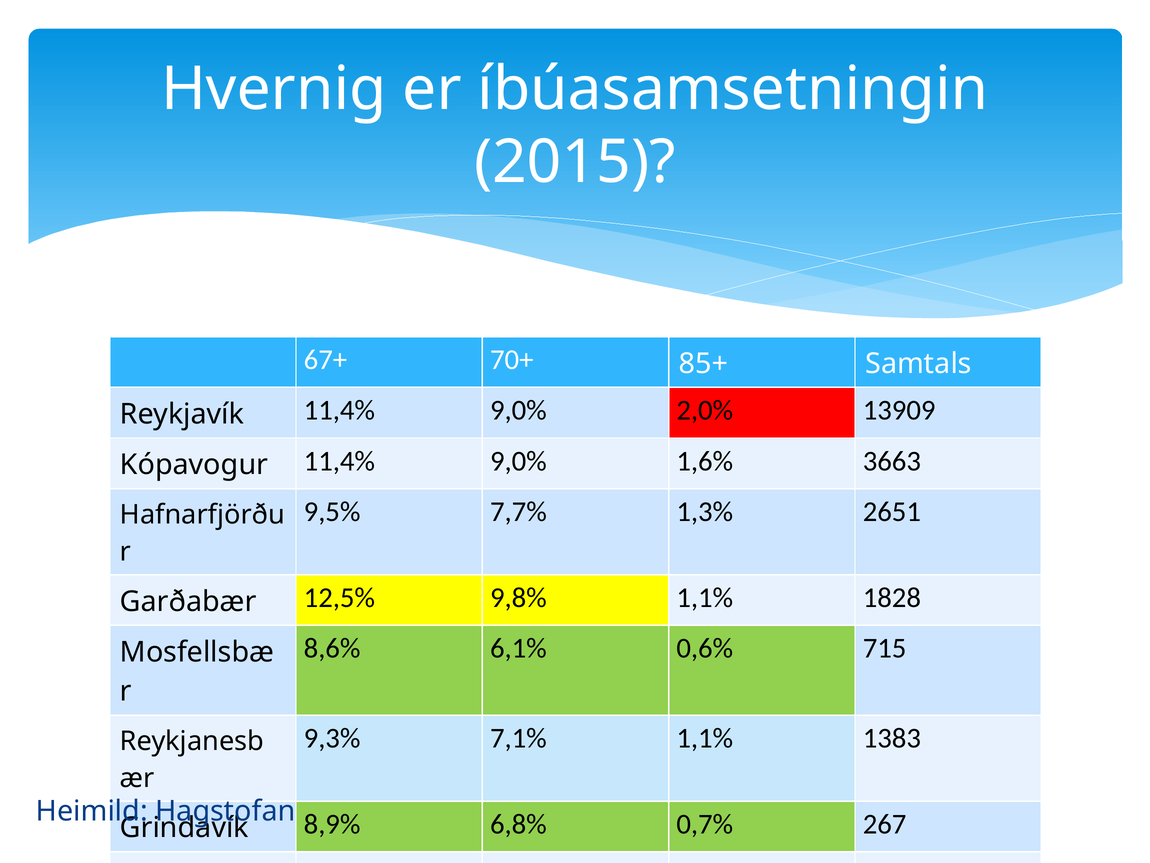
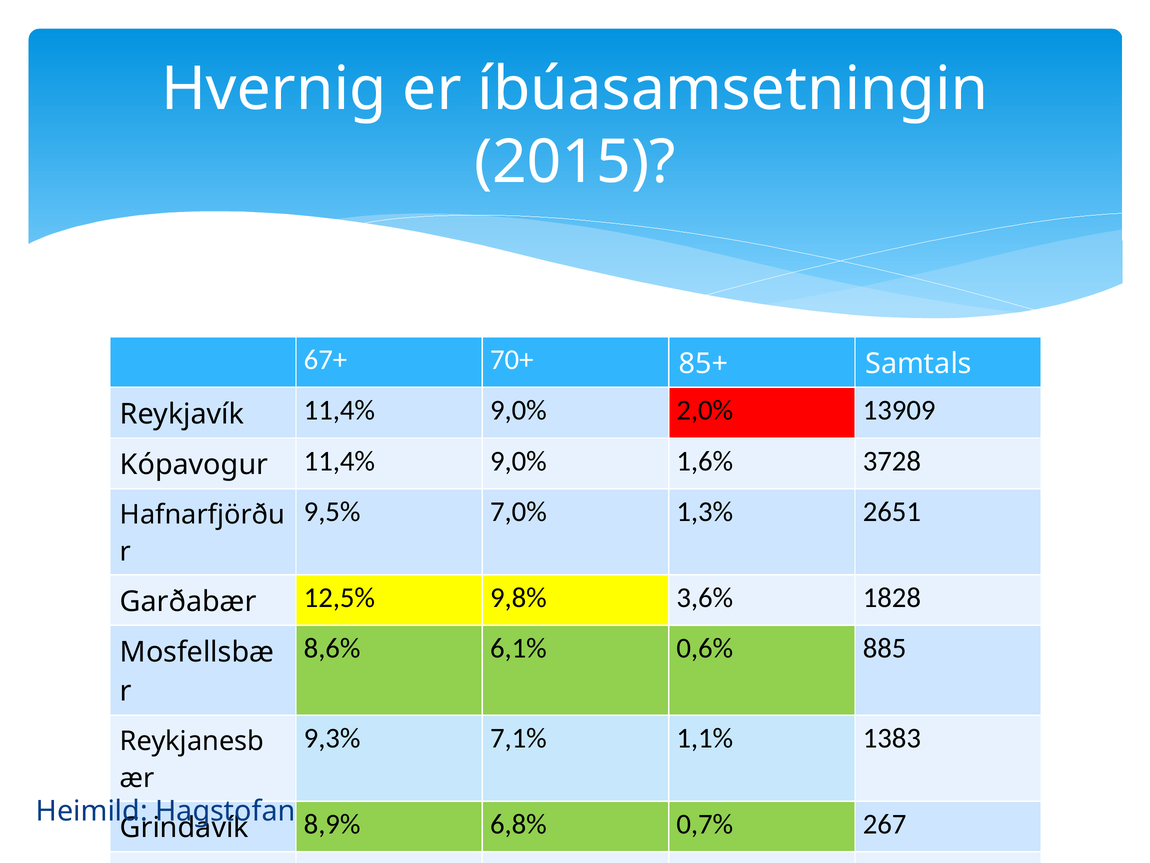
3663: 3663 -> 3728
7,7%: 7,7% -> 7,0%
9,8% 1,1%: 1,1% -> 3,6%
715: 715 -> 885
